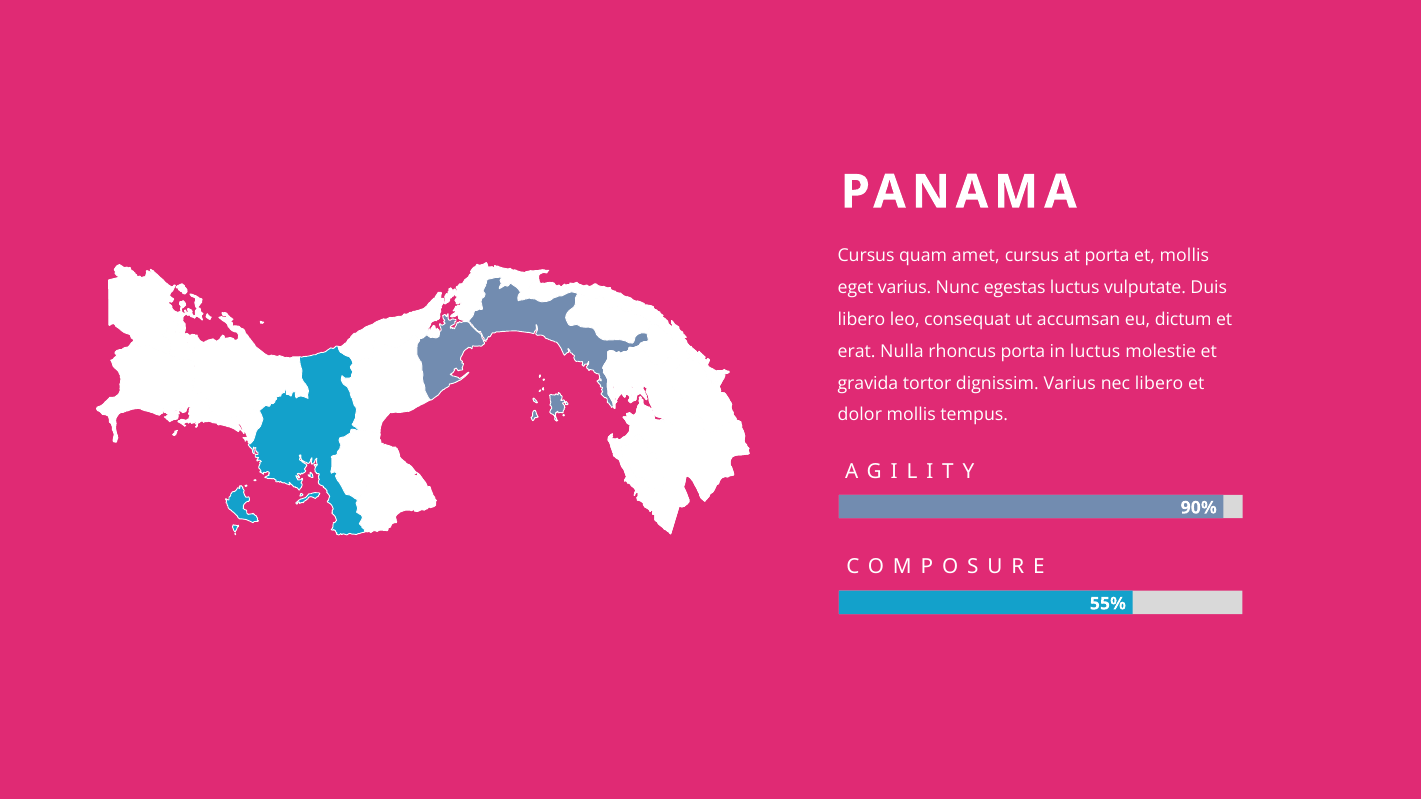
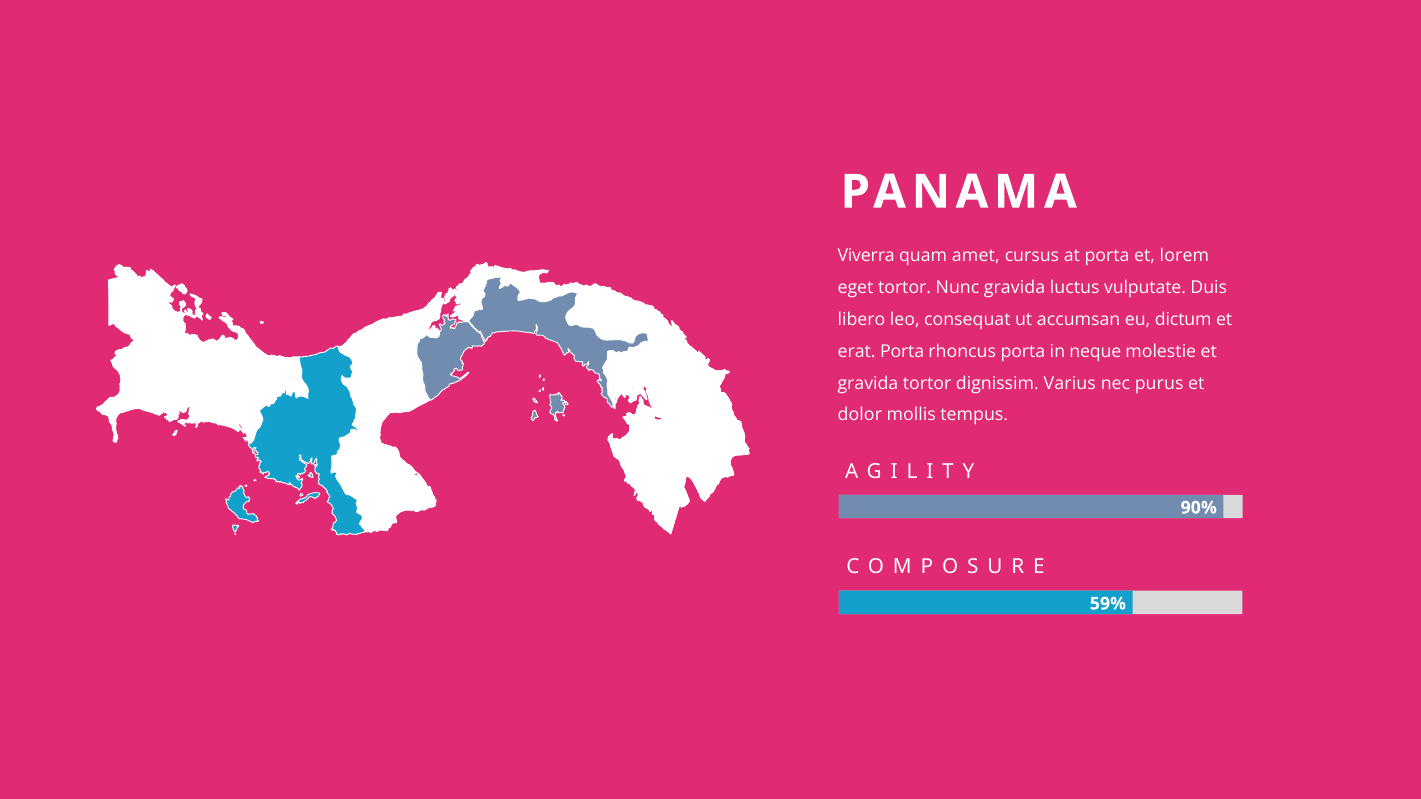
Cursus at (866, 256): Cursus -> Viverra
et mollis: mollis -> lorem
eget varius: varius -> tortor
Nunc egestas: egestas -> gravida
erat Nulla: Nulla -> Porta
in luctus: luctus -> neque
nec libero: libero -> purus
55%: 55% -> 59%
